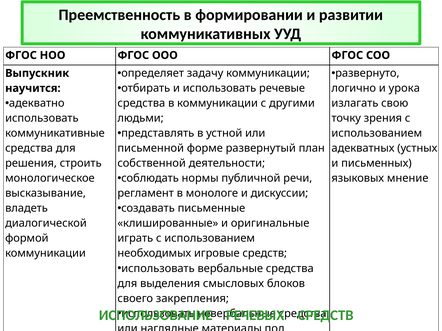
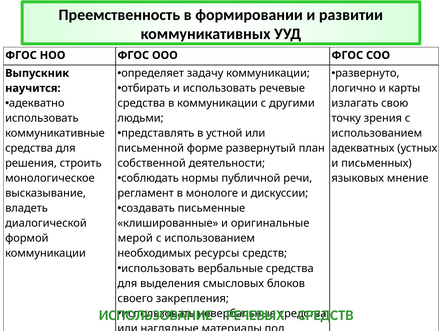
урока: урока -> карты
играть: играть -> мерой
игровые: игровые -> ресурсы
